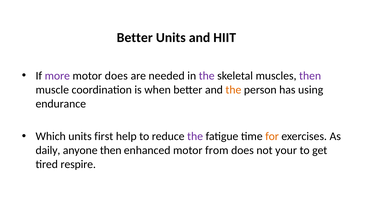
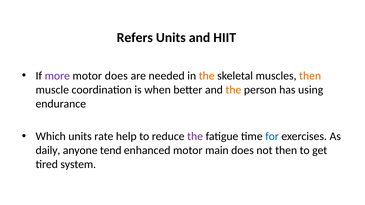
Better at (135, 38): Better -> Refers
the at (207, 76) colour: purple -> orange
then at (310, 76) colour: purple -> orange
first: first -> rate
for colour: orange -> blue
anyone then: then -> tend
from: from -> main
not your: your -> then
respire: respire -> system
